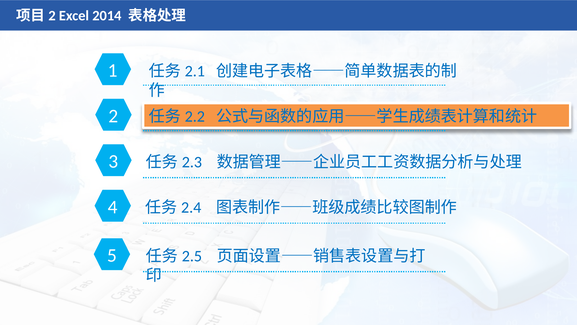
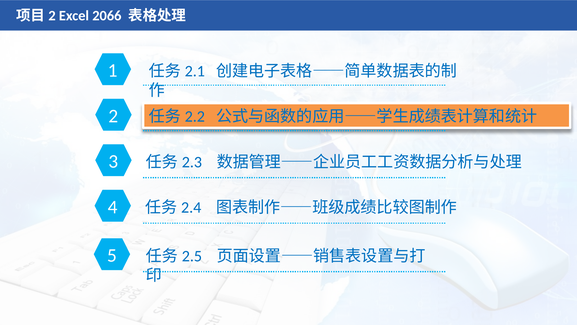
2014: 2014 -> 2066
